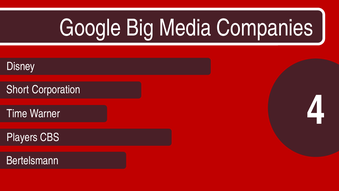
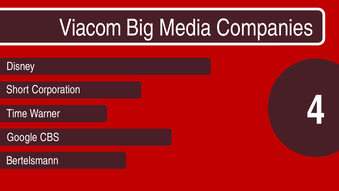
Google: Google -> Viacom
Players: Players -> Google
